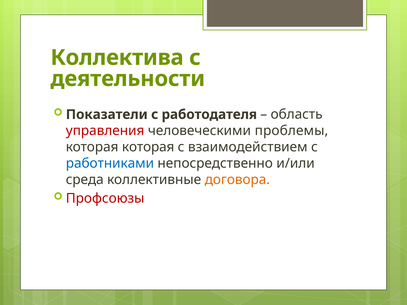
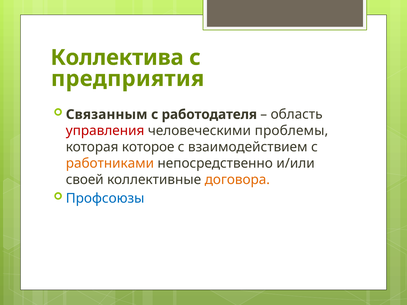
деятельности: деятельности -> предприятия
Показатели: Показатели -> Связанным
которая которая: которая -> которое
работниками colour: blue -> orange
среда: среда -> своей
Профсоюзы colour: red -> blue
